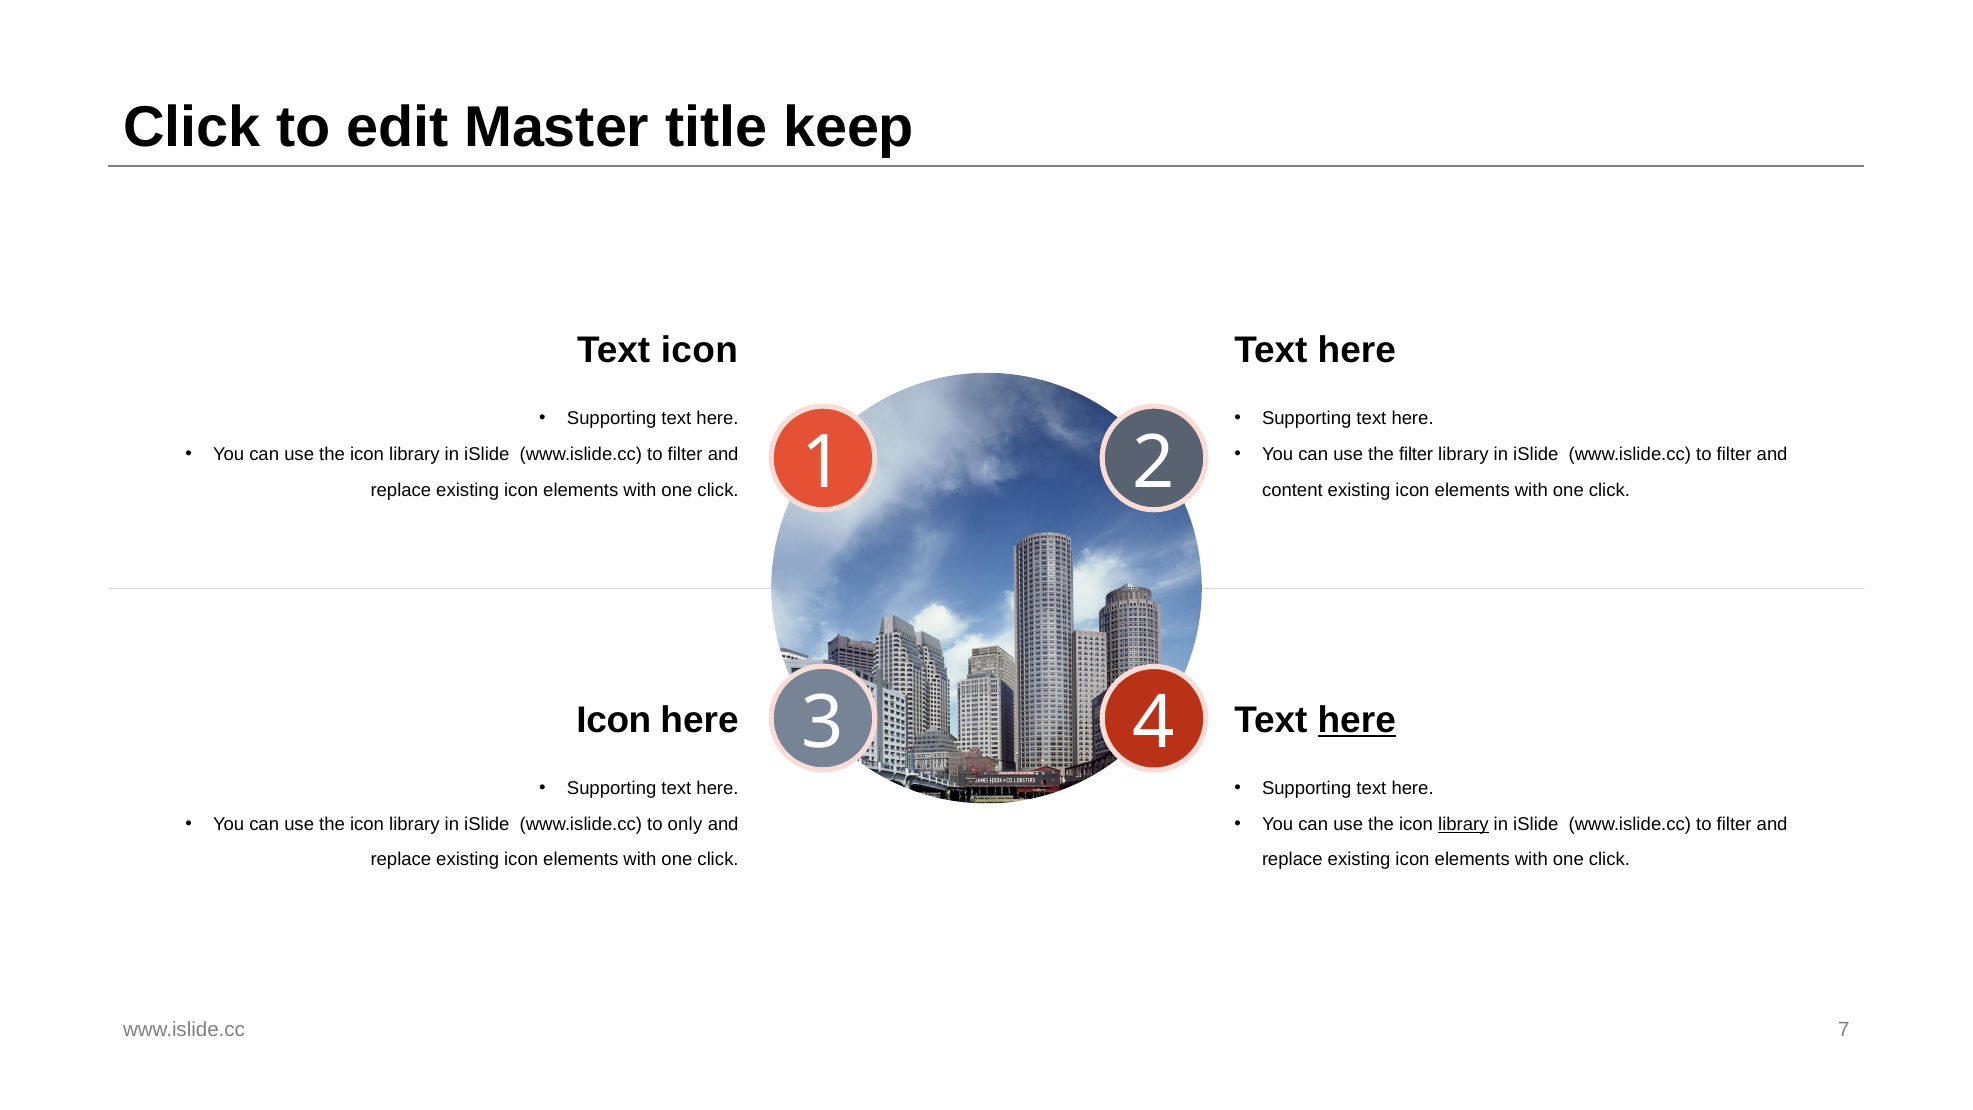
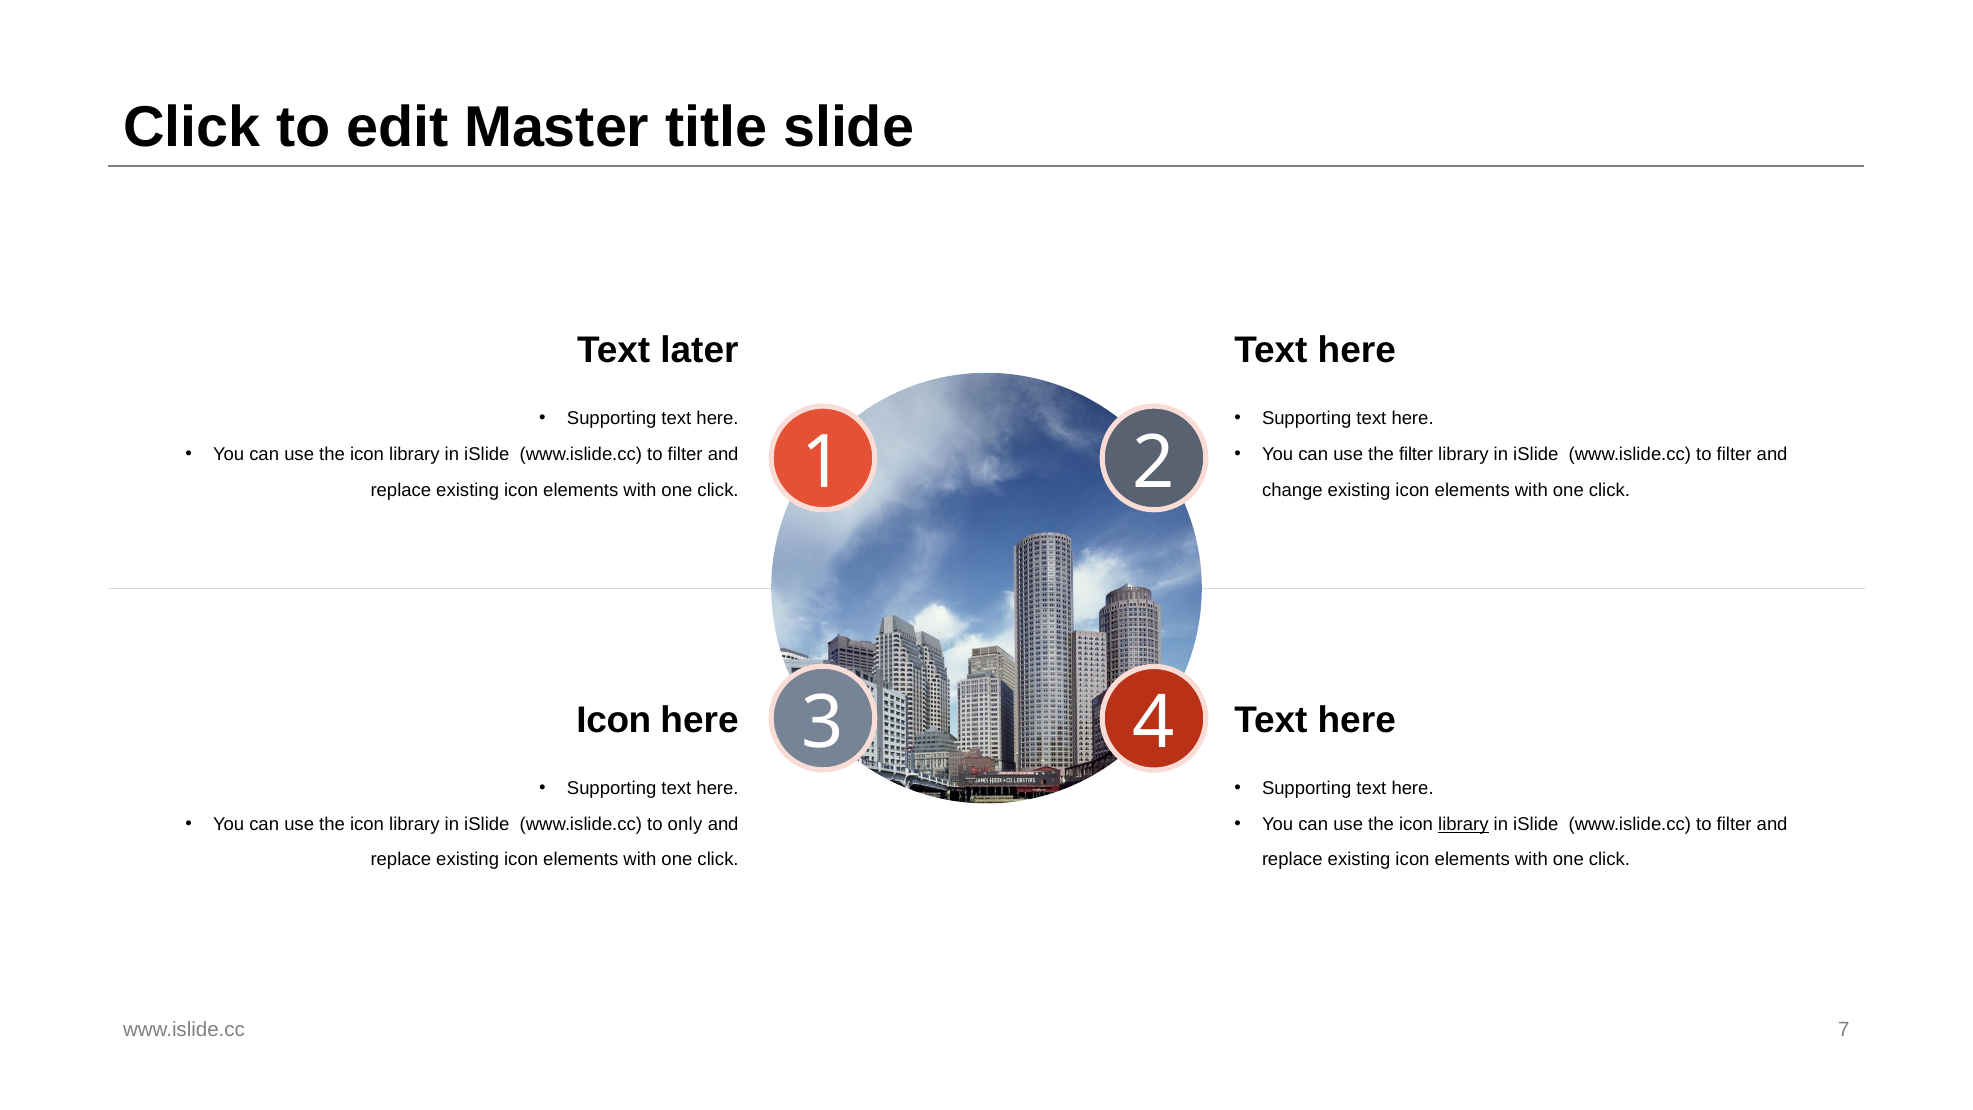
keep: keep -> slide
Text icon: icon -> later
content: content -> change
here at (1357, 720) underline: present -> none
